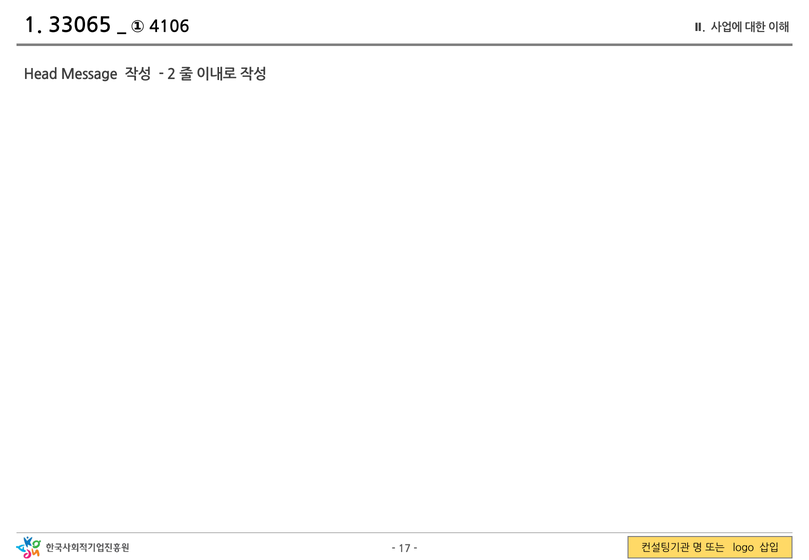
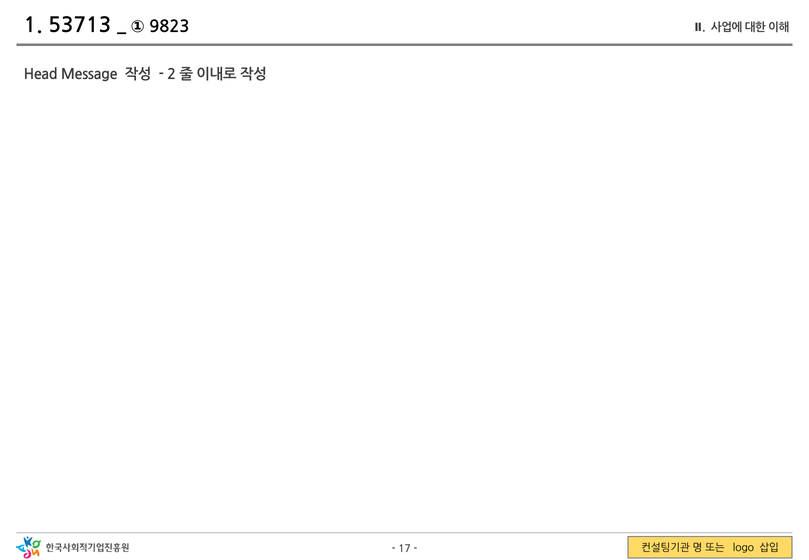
33065: 33065 -> 53713
4106: 4106 -> 9823
